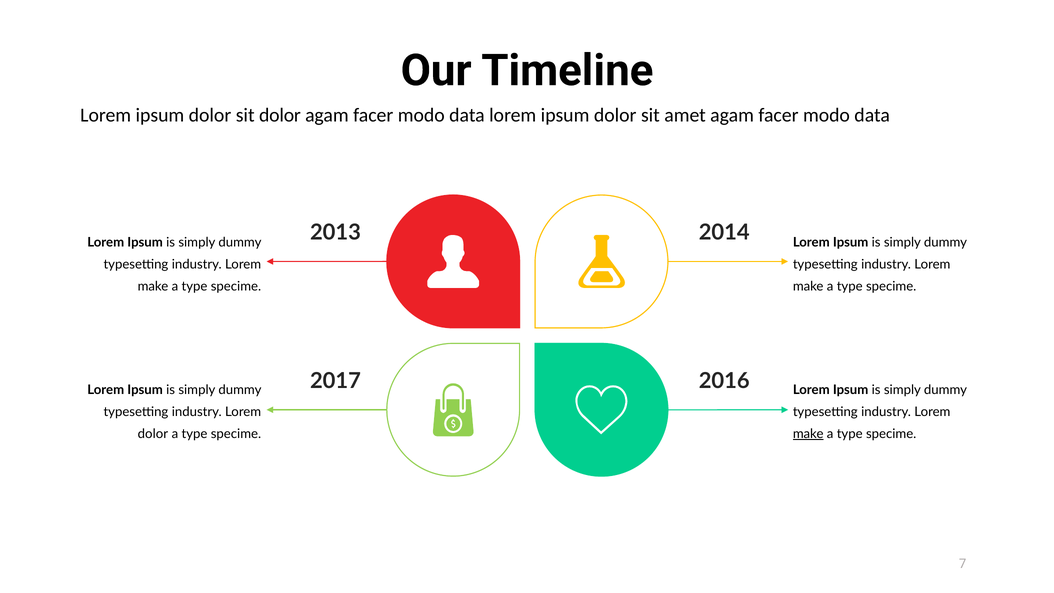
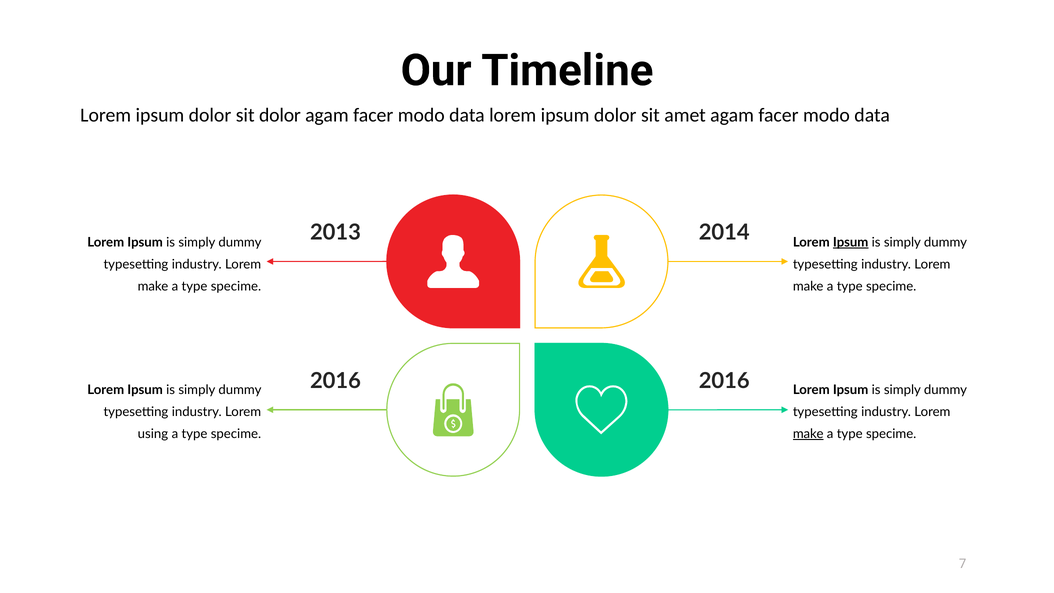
Ipsum at (851, 242) underline: none -> present
2017 at (335, 381): 2017 -> 2016
dolor at (153, 434): dolor -> using
